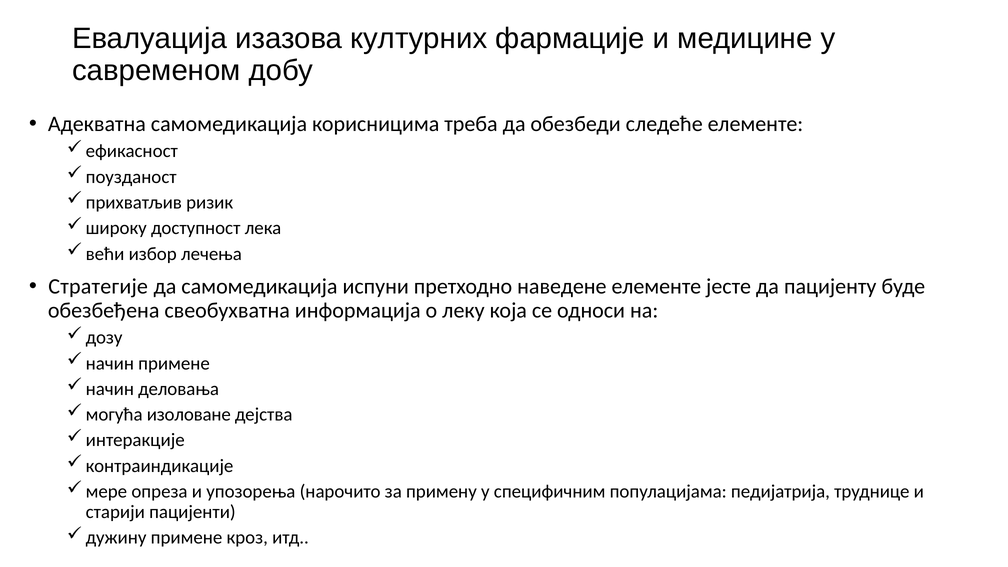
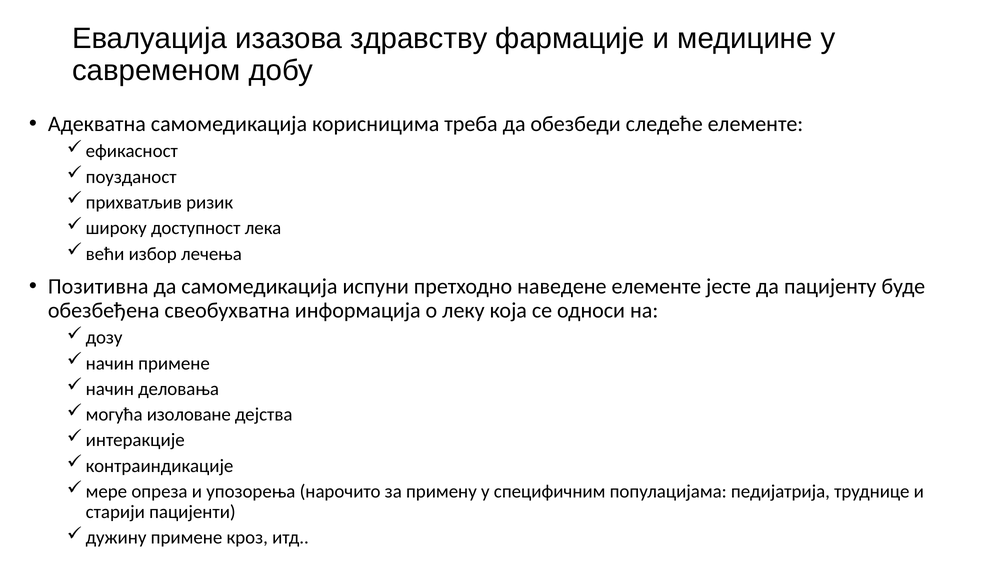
културних: културних -> здравству
Стратегије: Стратегије -> Позитивна
